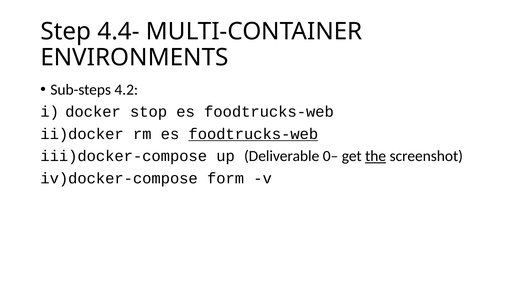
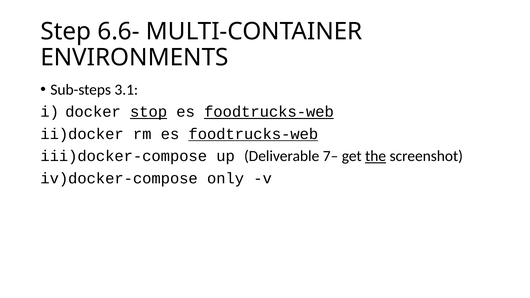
4.4-: 4.4- -> 6.6-
4.2: 4.2 -> 3.1
stop underline: none -> present
foodtrucks-web at (269, 112) underline: none -> present
0–: 0– -> 7–
form: form -> only
